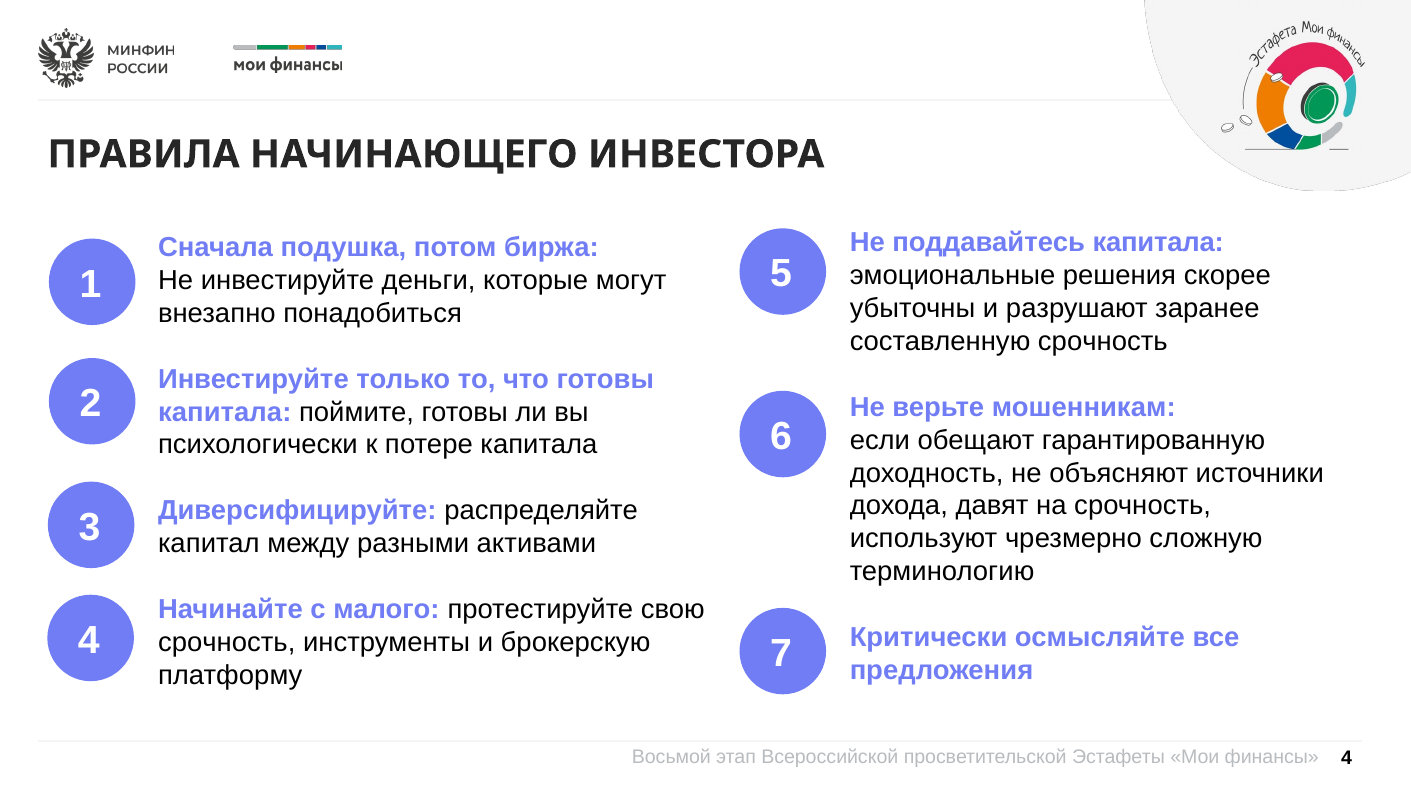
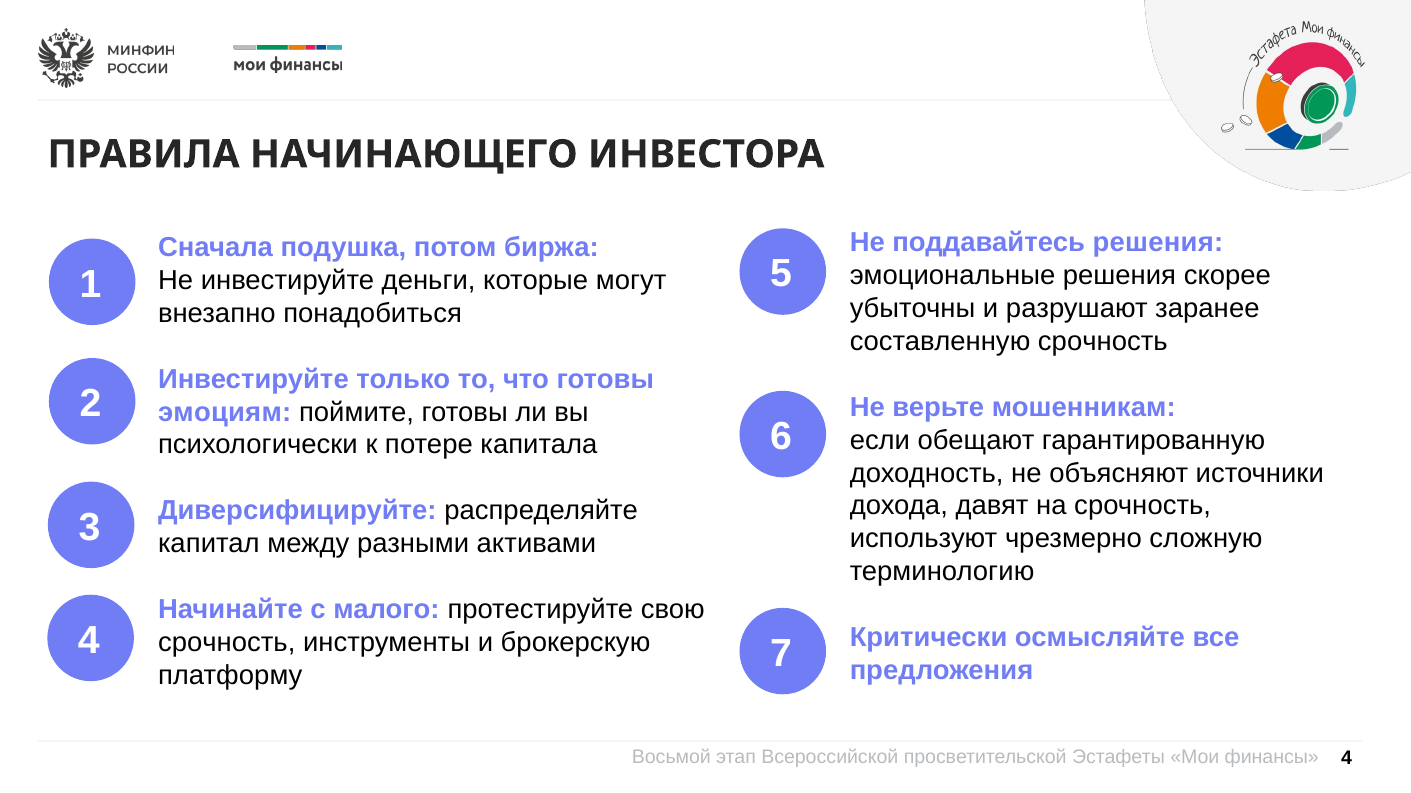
поддавайтесь капитала: капитала -> решения
капитала at (225, 412): капитала -> эмоциям
